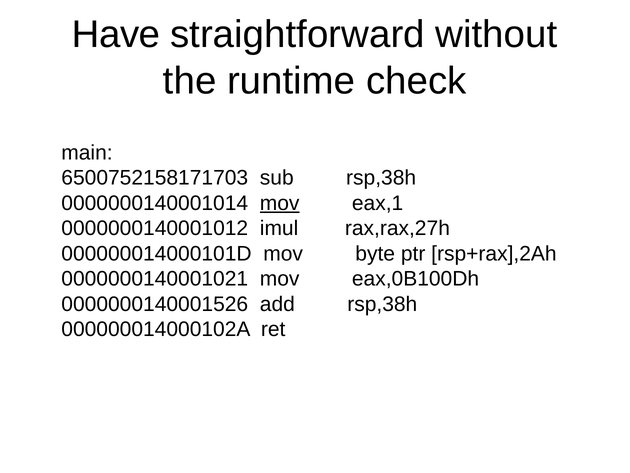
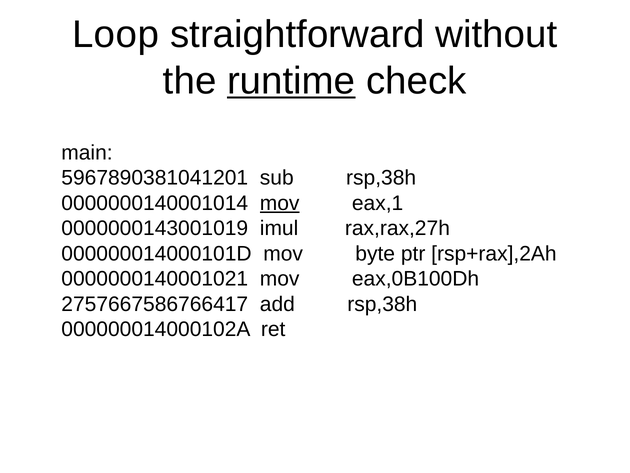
Have: Have -> Loop
runtime underline: none -> present
6500752158171703: 6500752158171703 -> 5967890381041201
0000000140001012: 0000000140001012 -> 0000000143001019
0000000140001526: 0000000140001526 -> 2757667586766417
